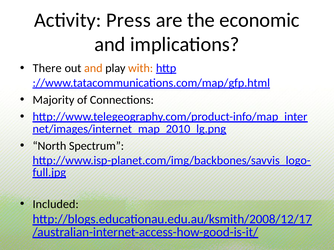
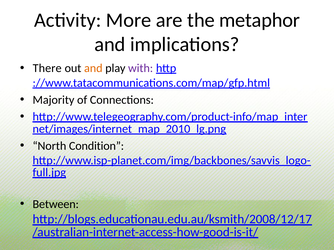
Press: Press -> More
economic: economic -> metaphor
with colour: orange -> purple
Spectrum: Spectrum -> Condition
Included: Included -> Between
